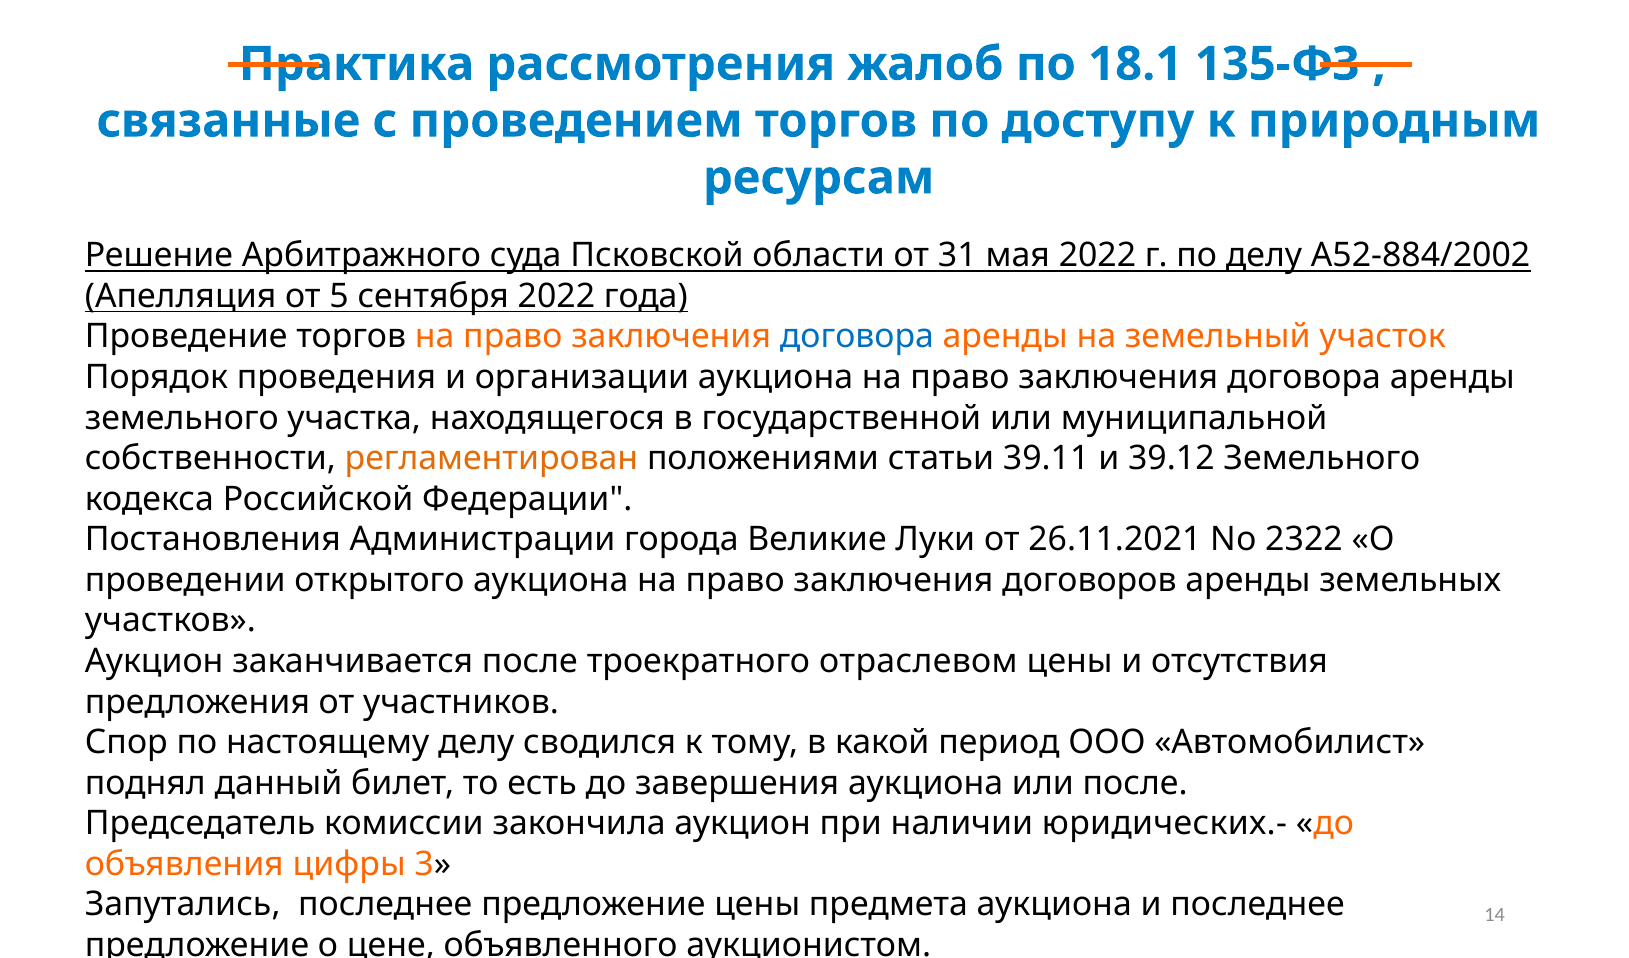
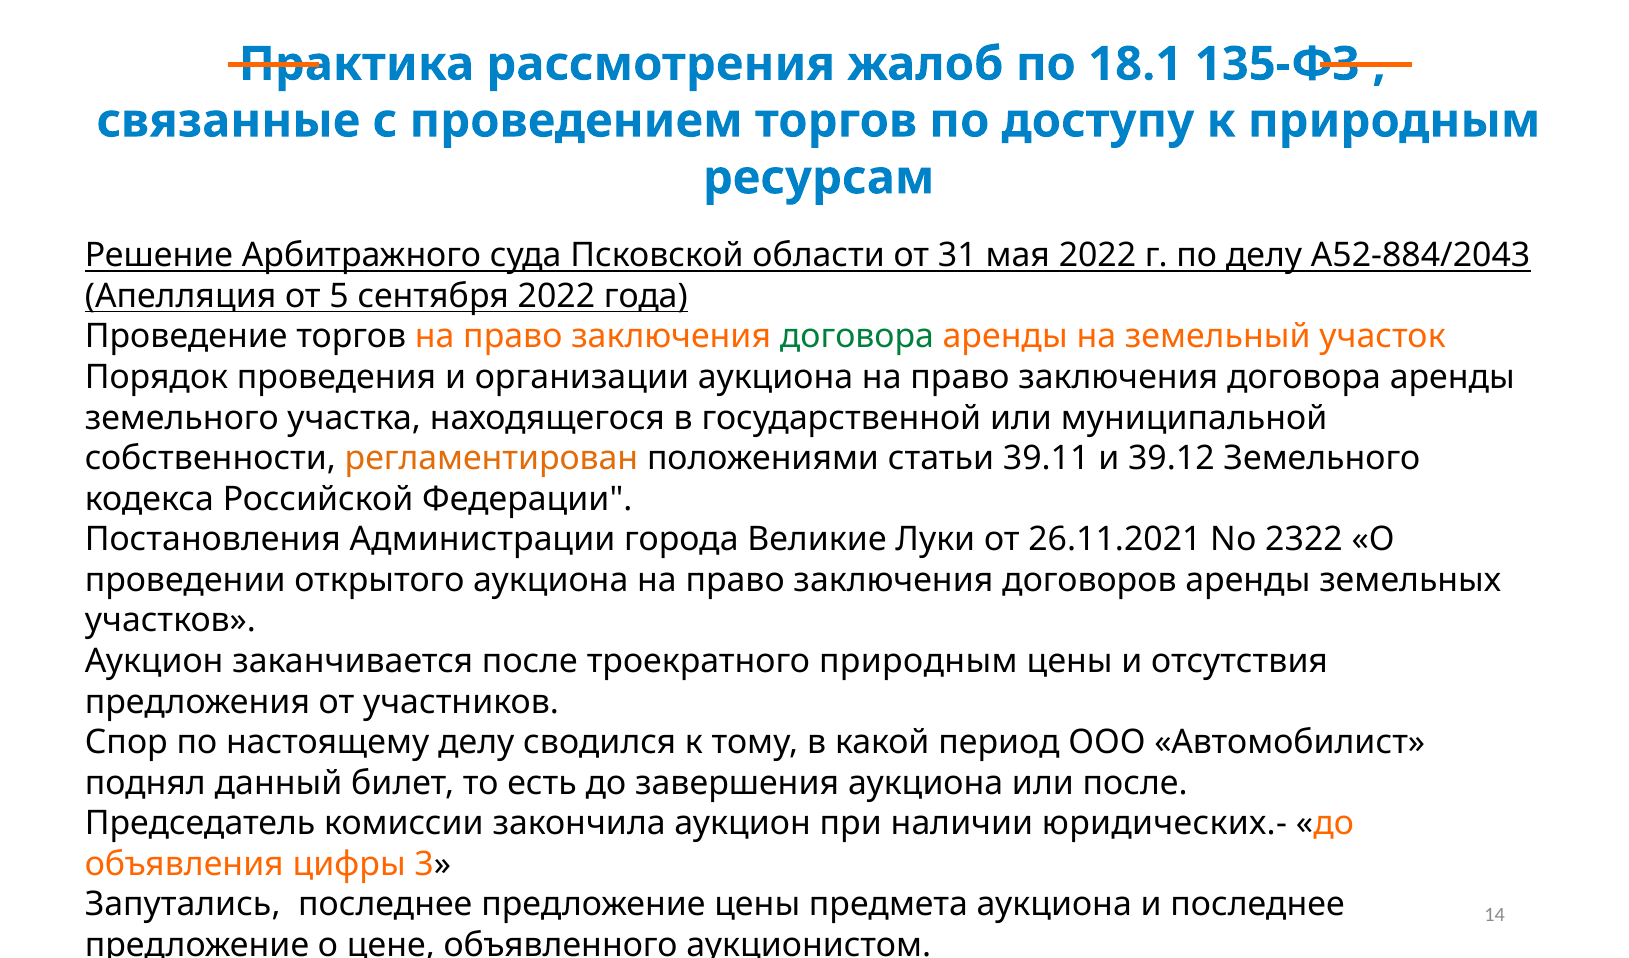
А52-884/2002: А52-884/2002 -> А52-884/2043
договора at (857, 337) colour: blue -> green
троекратного отраслевом: отраслевом -> природным
